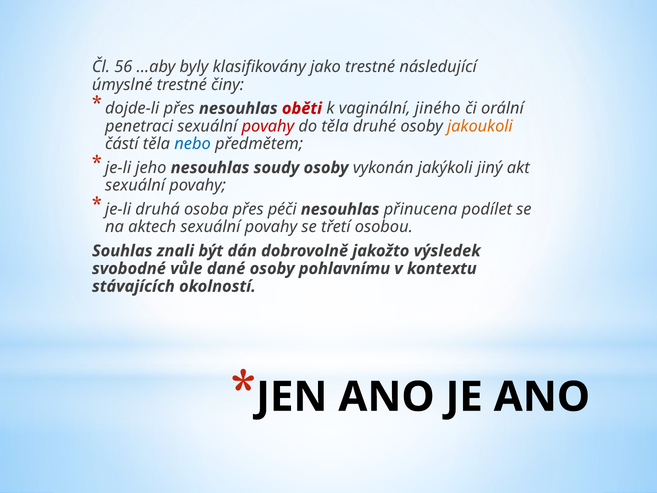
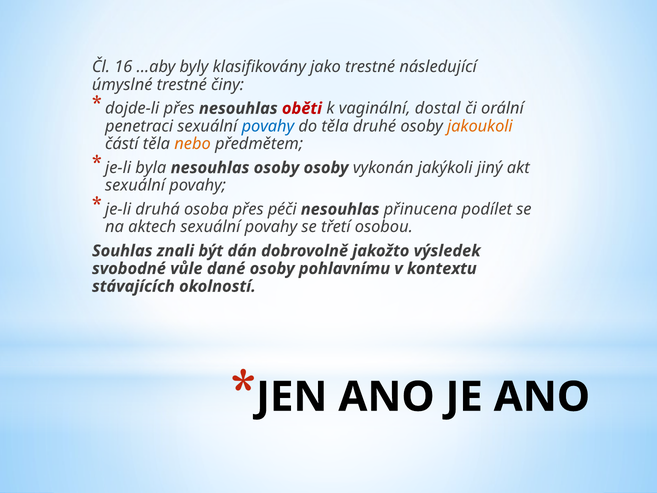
56: 56 -> 16
jiného: jiného -> dostal
povahy at (268, 126) colour: red -> blue
nebo colour: blue -> orange
jeho: jeho -> byla
nesouhlas soudy: soudy -> osoby
